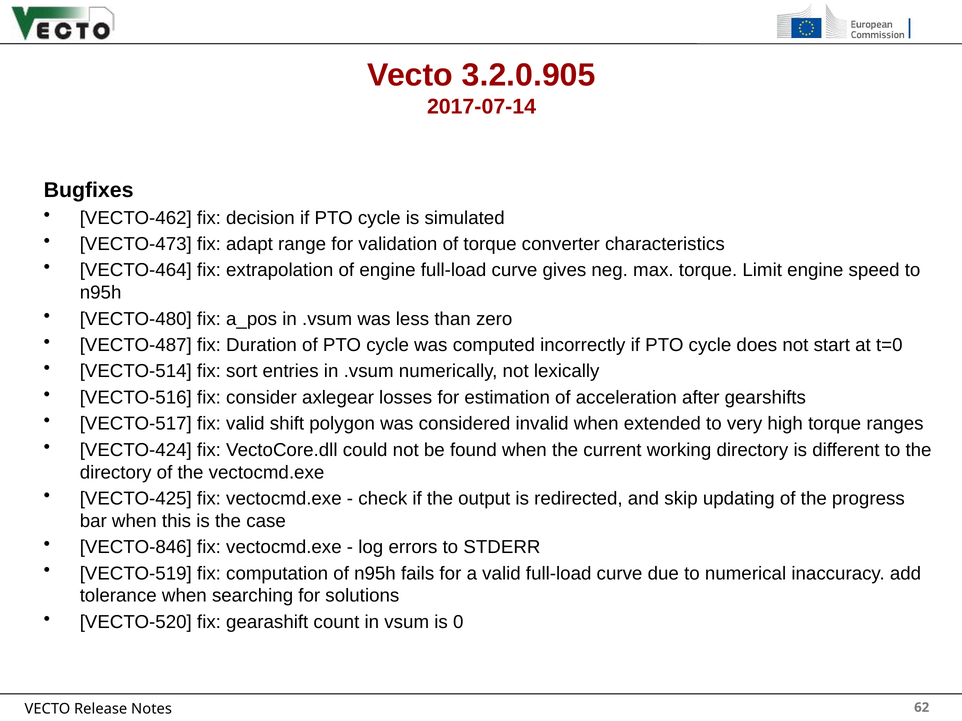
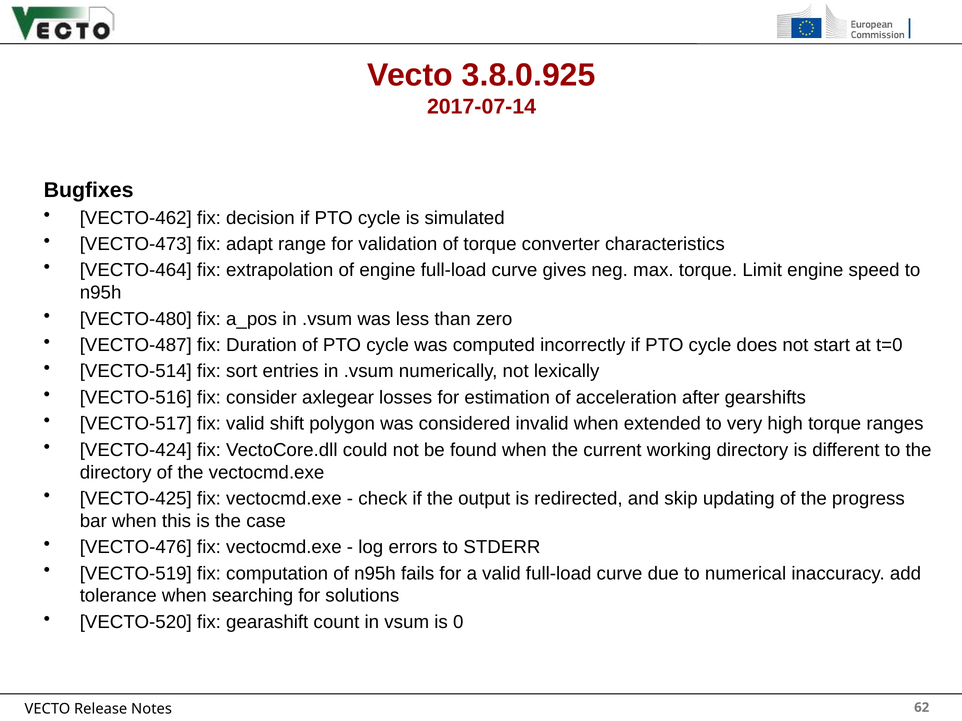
3.2.0.905: 3.2.0.905 -> 3.8.0.925
VECTO-846: VECTO-846 -> VECTO-476
